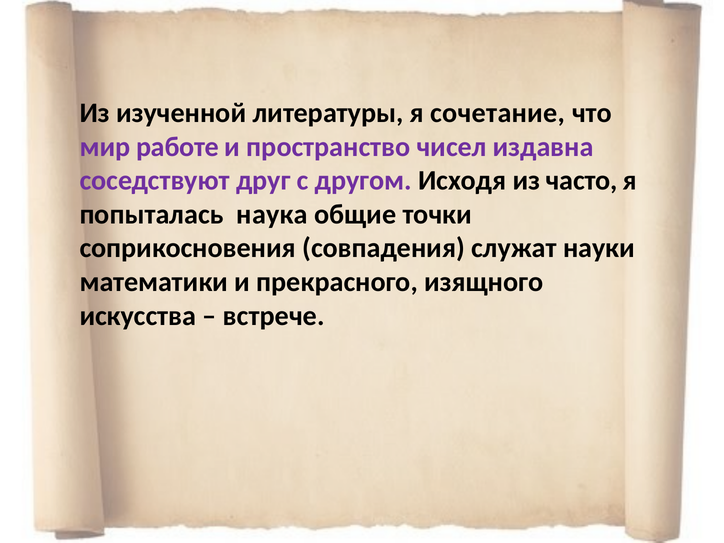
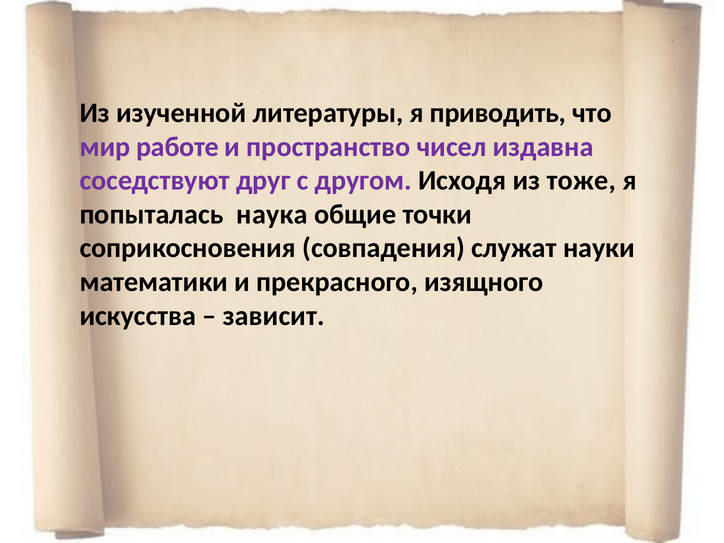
сочетание: сочетание -> приводить
часто: часто -> тоже
встрече: встрече -> зависит
